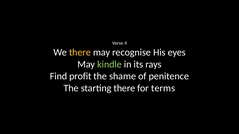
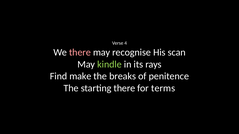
there at (80, 53) colour: yellow -> pink
eyes: eyes -> scan
profit: profit -> make
shame: shame -> breaks
